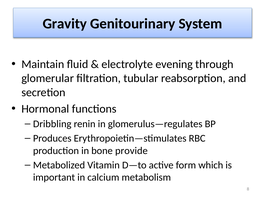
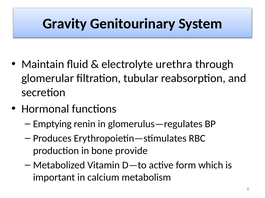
evening: evening -> urethra
Dribbling: Dribbling -> Emptying
